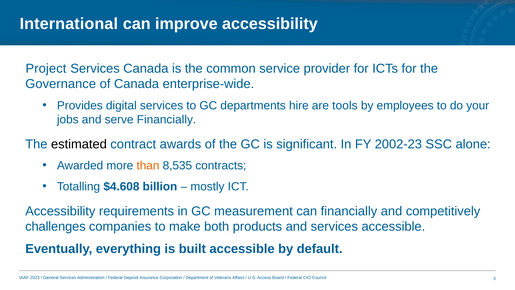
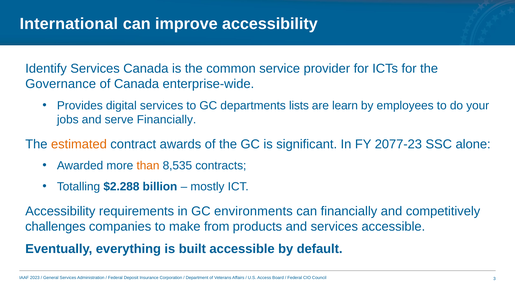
Project: Project -> Identify
hire: hire -> lists
tools: tools -> learn
estimated colour: black -> orange
2002-23: 2002-23 -> 2077-23
$4.608: $4.608 -> $2.288
measurement: measurement -> environments
both: both -> from
